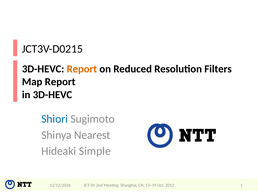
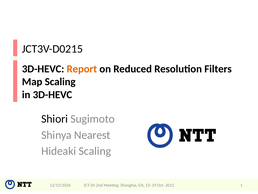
Map Report: Report -> Scaling
Shiori colour: blue -> black
Hideaki Simple: Simple -> Scaling
